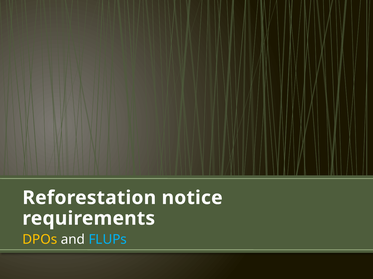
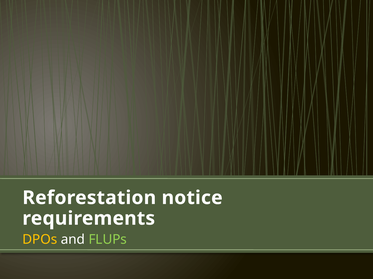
FLUPs colour: light blue -> light green
